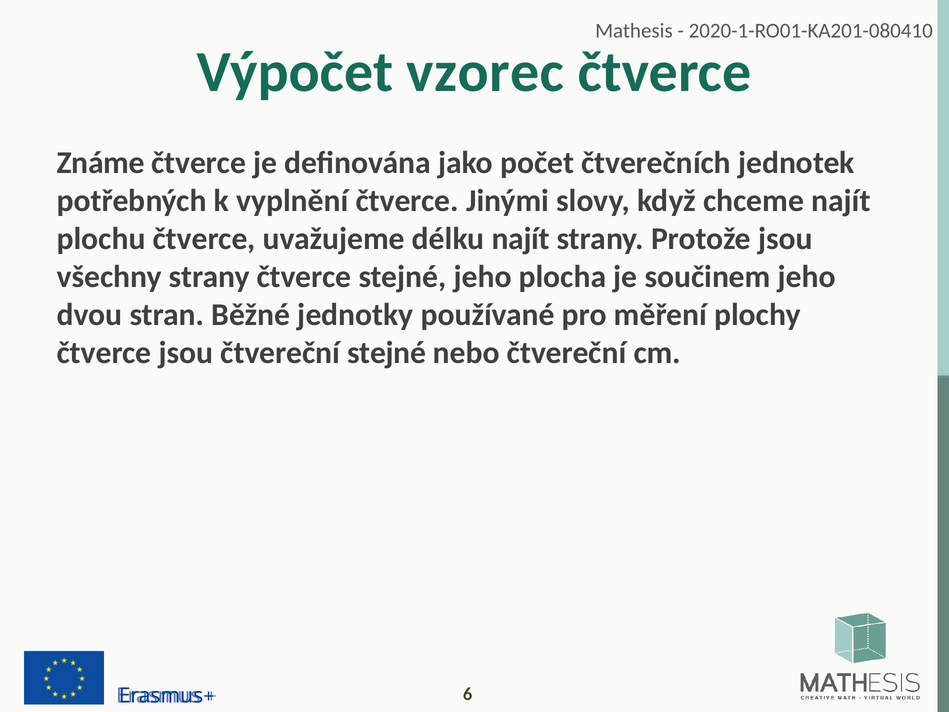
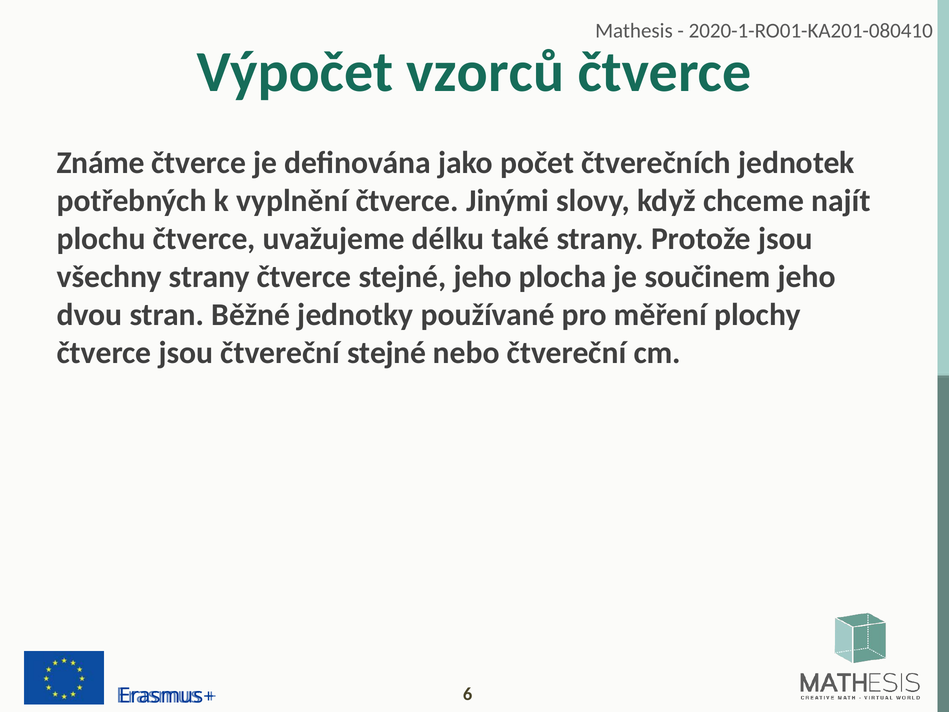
vzorec: vzorec -> vzorců
délku najít: najít -> také
